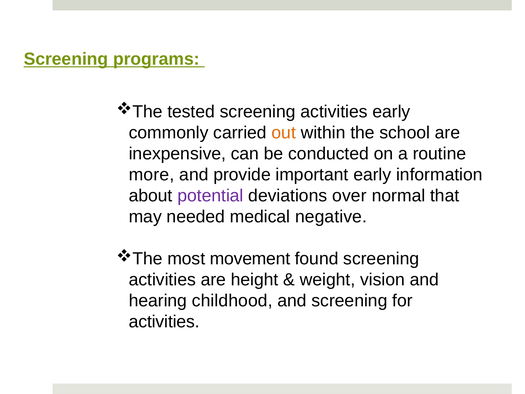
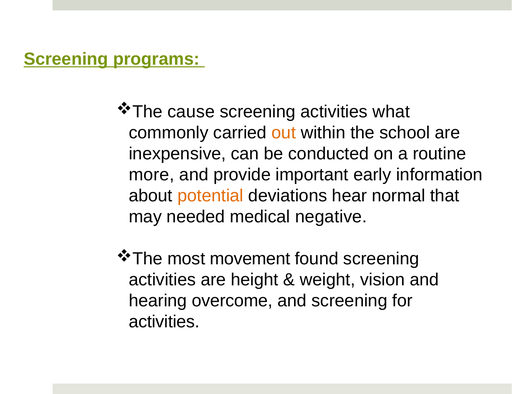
tested: tested -> cause
activities early: early -> what
potential colour: purple -> orange
over: over -> hear
childhood: childhood -> overcome
